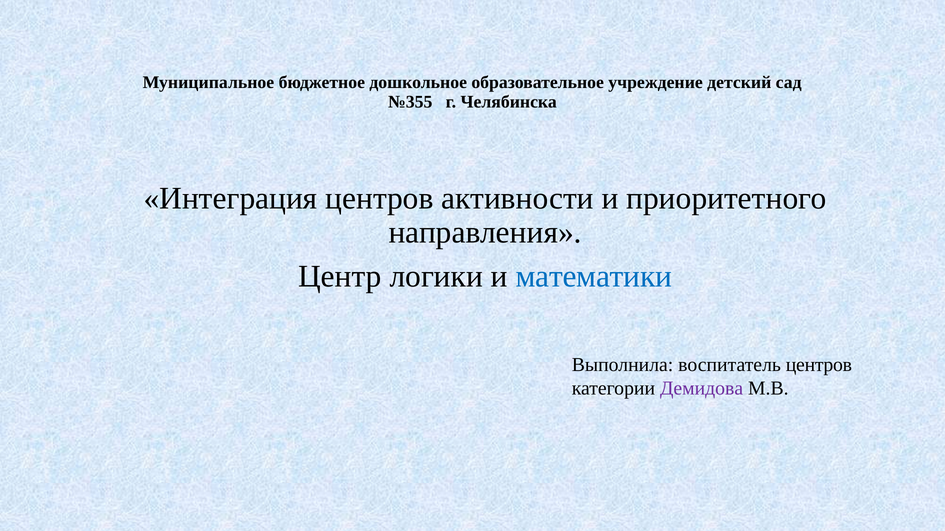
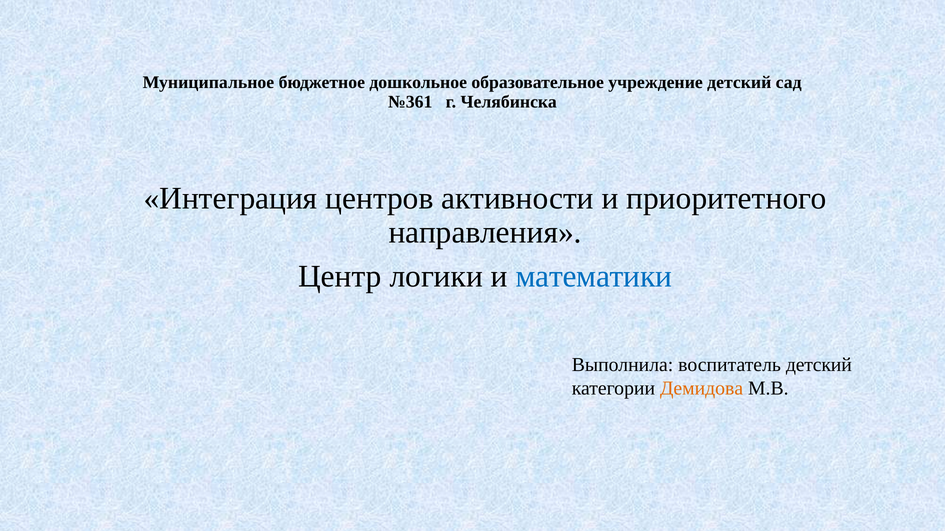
№355: №355 -> №361
воспитатель центров: центров -> детский
Демидова colour: purple -> orange
